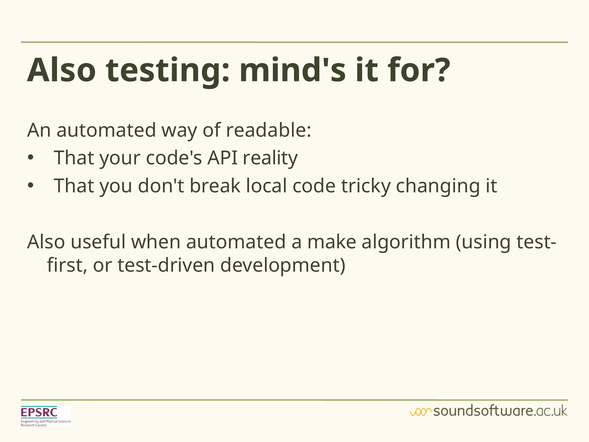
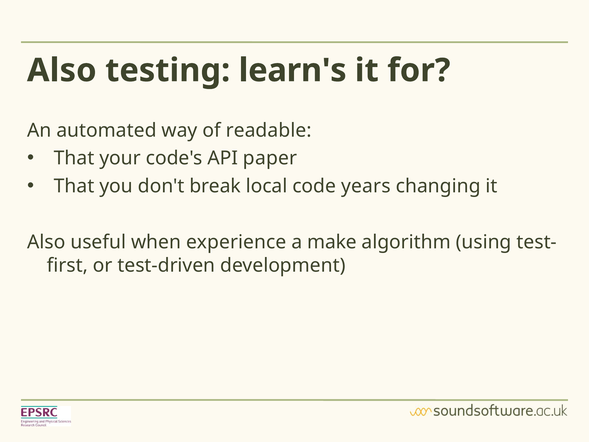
mind's: mind's -> learn's
reality: reality -> paper
tricky: tricky -> years
when automated: automated -> experience
